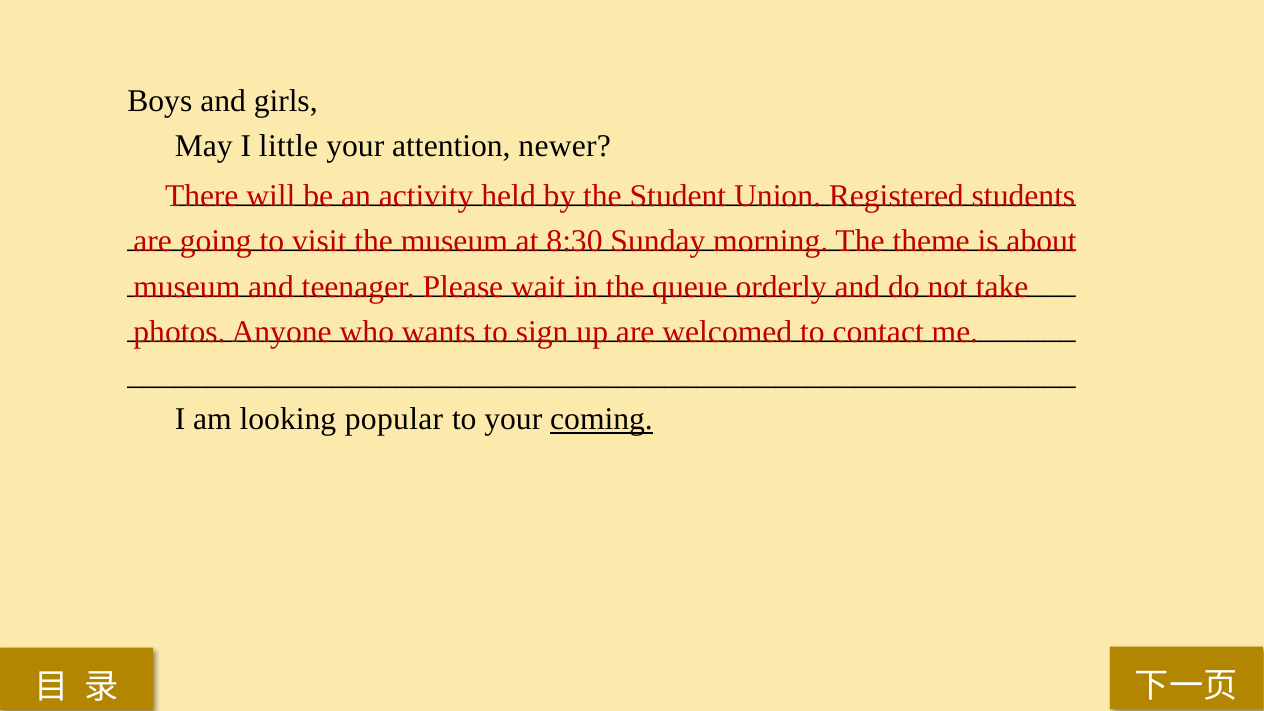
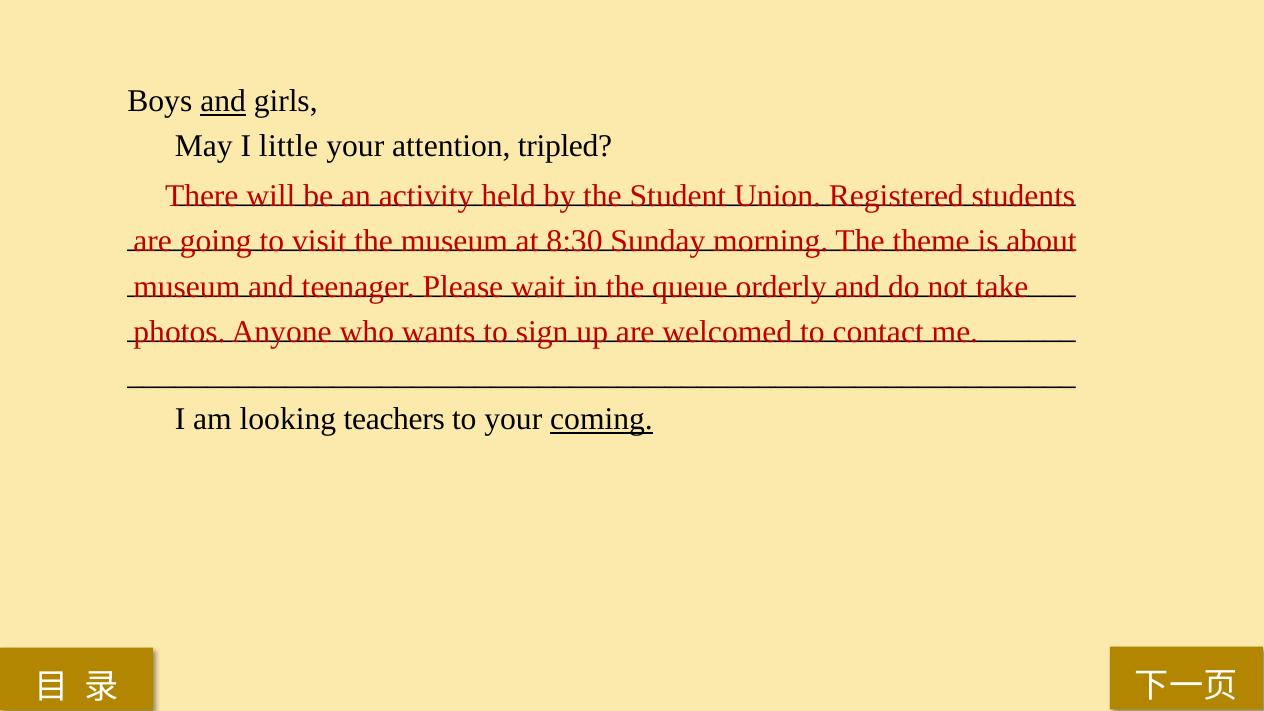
and at (223, 101) underline: none -> present
newer: newer -> tripled
popular: popular -> teachers
